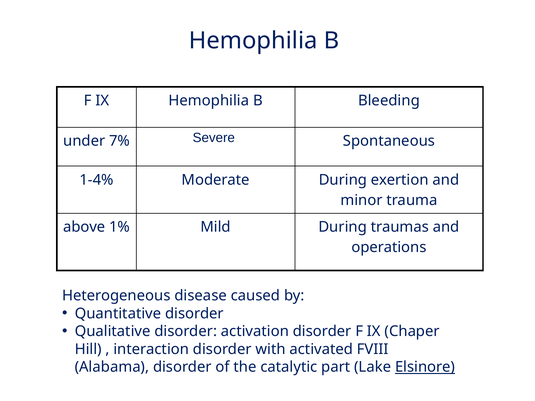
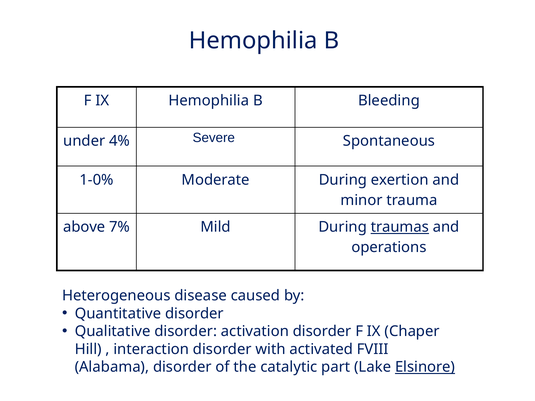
7%: 7% -> 4%
1-4%: 1-4% -> 1-0%
1%: 1% -> 7%
traumas underline: none -> present
